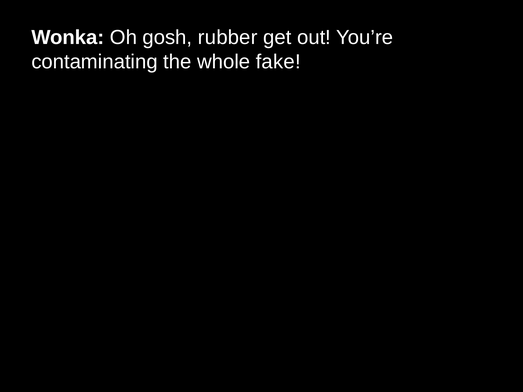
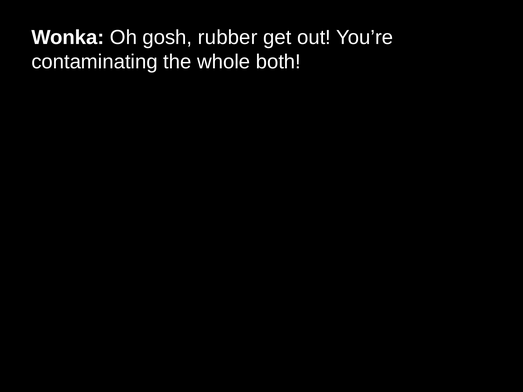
fake: fake -> both
